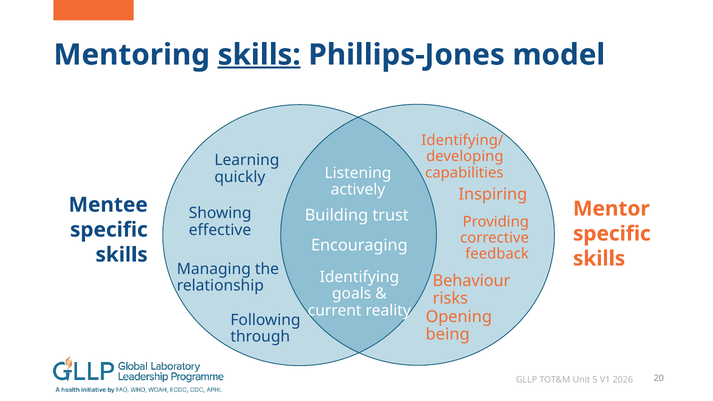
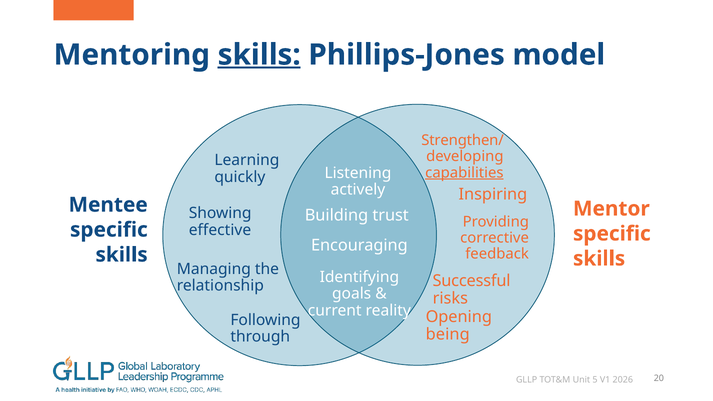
Identifying/: Identifying/ -> Strengthen/
capabilities underline: none -> present
Behaviour: Behaviour -> Successful
